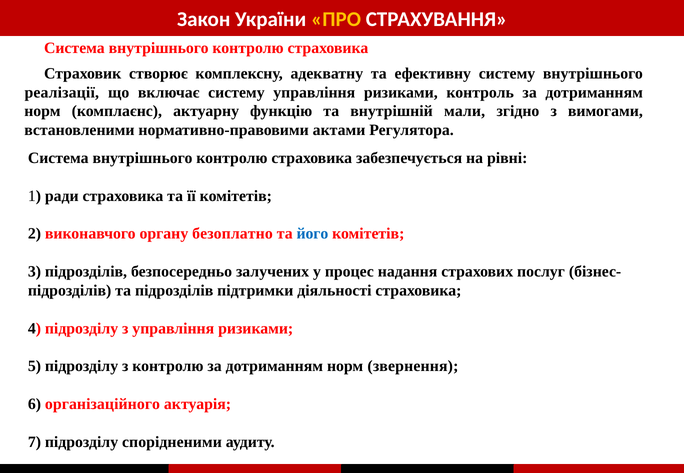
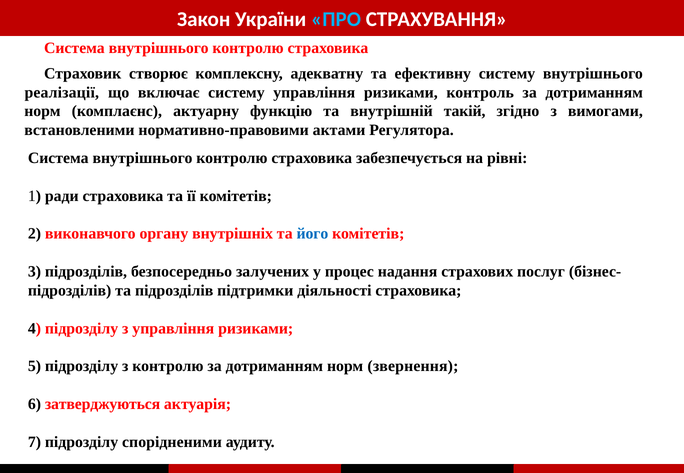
ПРО colour: yellow -> light blue
мали: мали -> такій
безоплатно: безоплатно -> внутрішніх
організаційного: організаційного -> затверджуються
